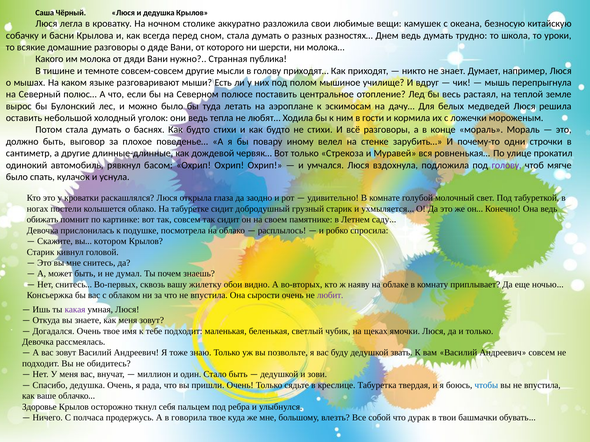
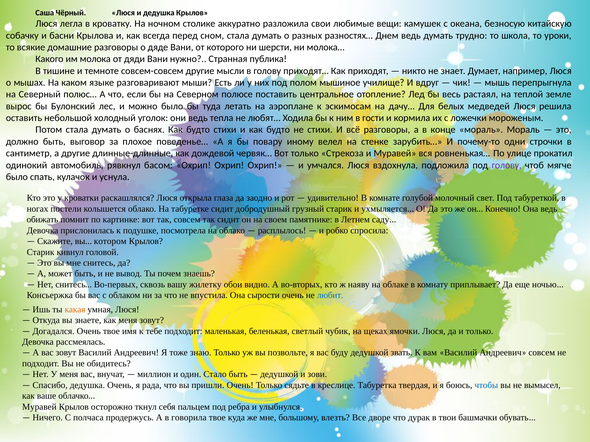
думал: думал -> вывод
любит colour: purple -> blue
какая colour: purple -> orange
вы не впустила: впустила -> вымысел
Здоровье at (39, 407): Здоровье -> Муравей
собой: собой -> дворе
